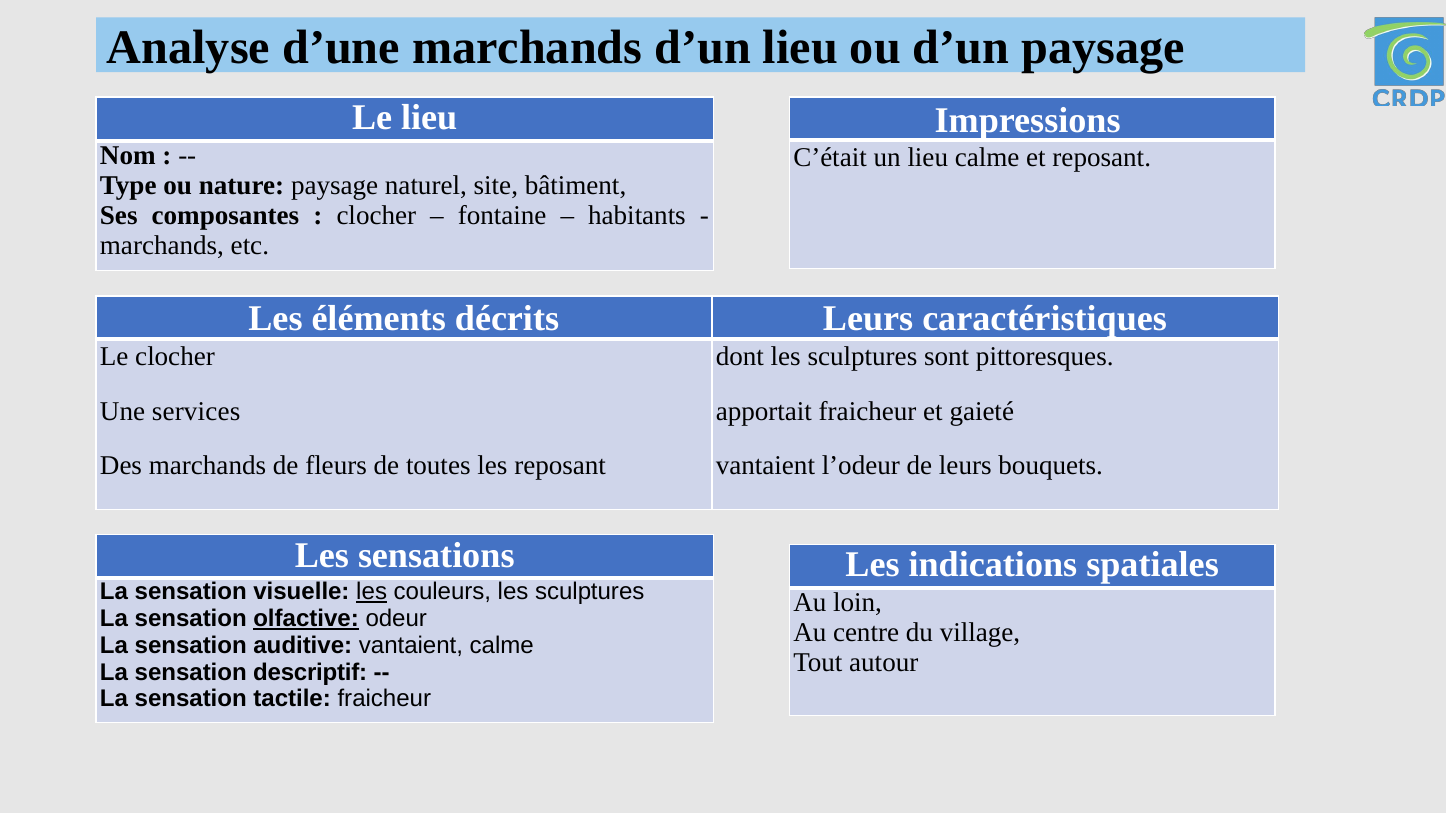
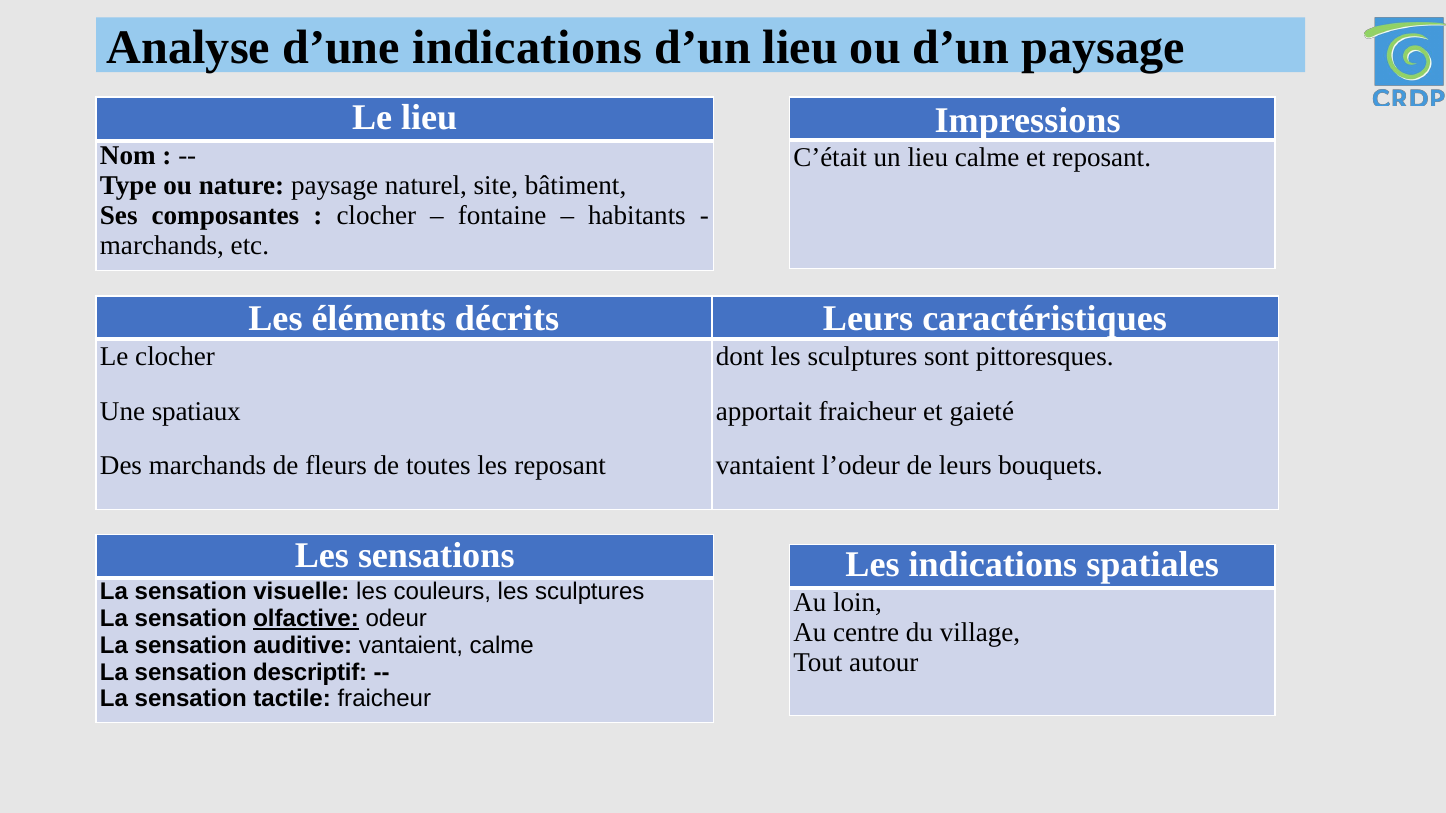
d’une marchands: marchands -> indications
services: services -> spatiaux
les at (372, 592) underline: present -> none
